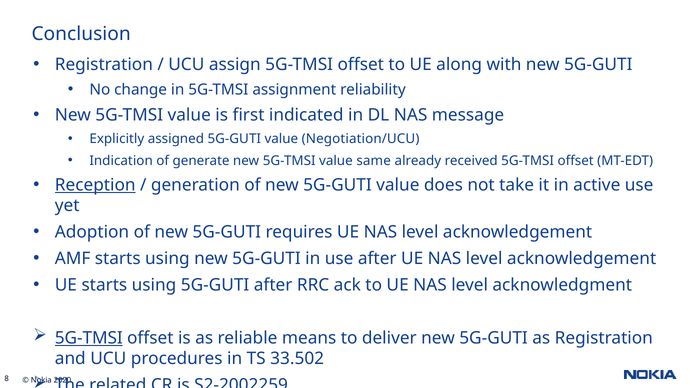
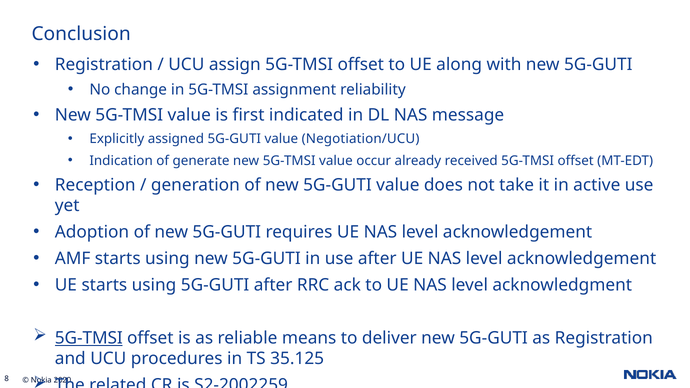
same: same -> occur
Reception underline: present -> none
33.502: 33.502 -> 35.125
